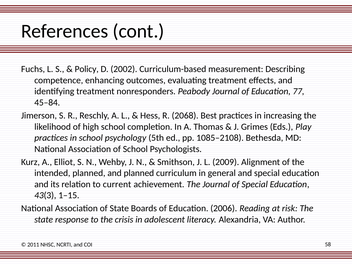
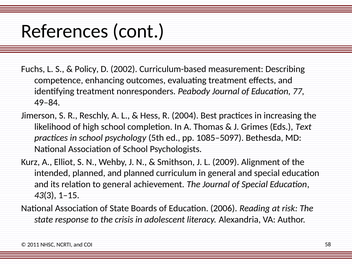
45–84: 45–84 -> 49–84
2068: 2068 -> 2004
Play: Play -> Text
1085–2108: 1085–2108 -> 1085–5097
to current: current -> general
